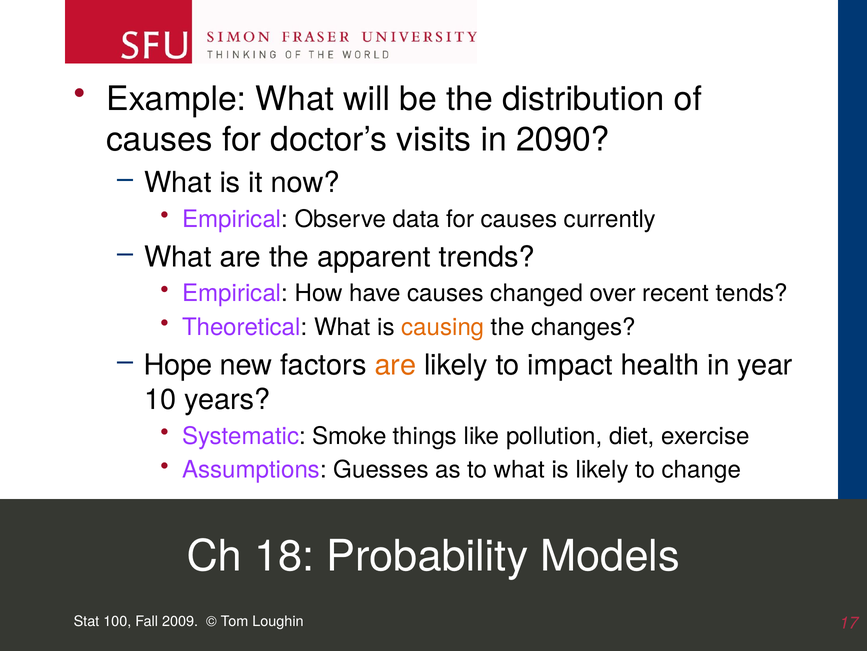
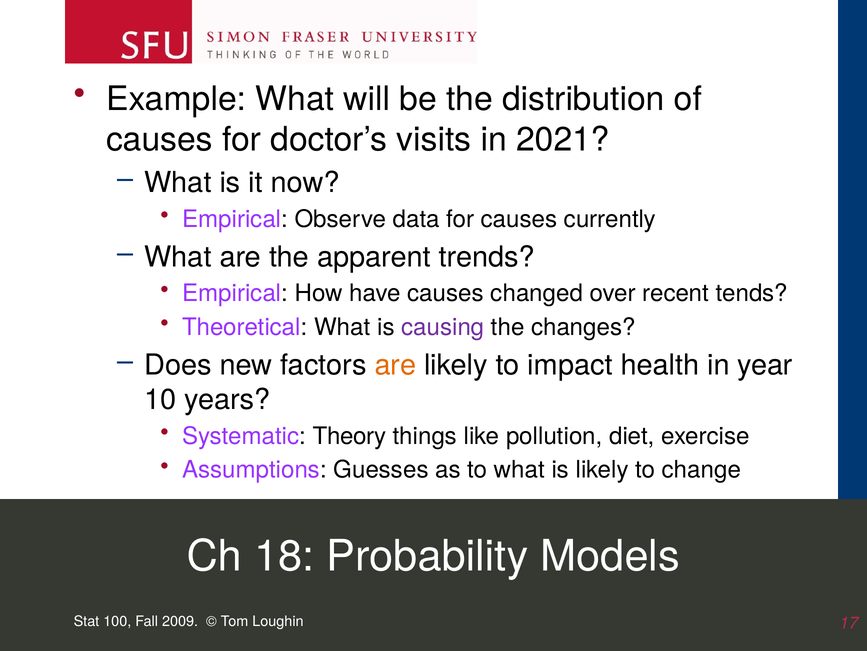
2090: 2090 -> 2021
causing colour: orange -> purple
Hope: Hope -> Does
Smoke: Smoke -> Theory
